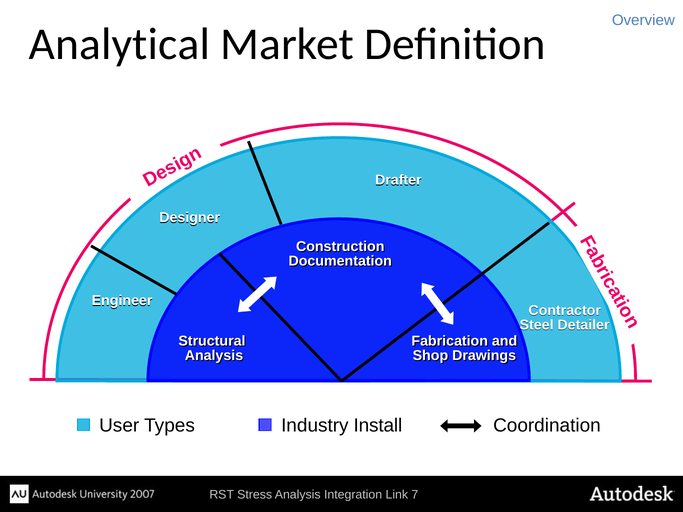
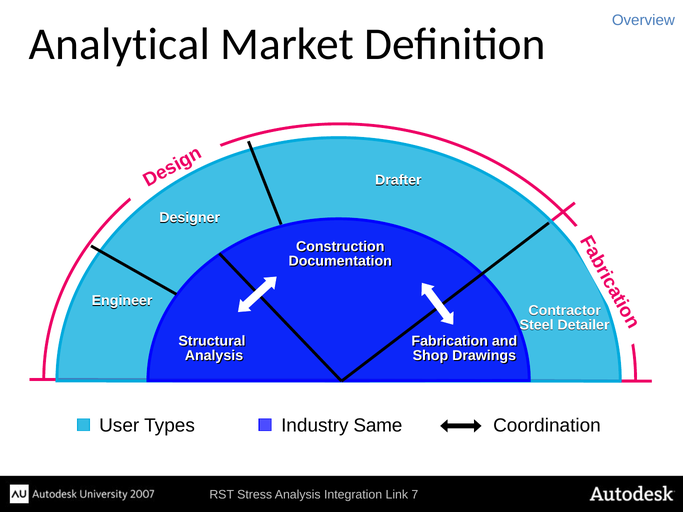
Install: Install -> Same
